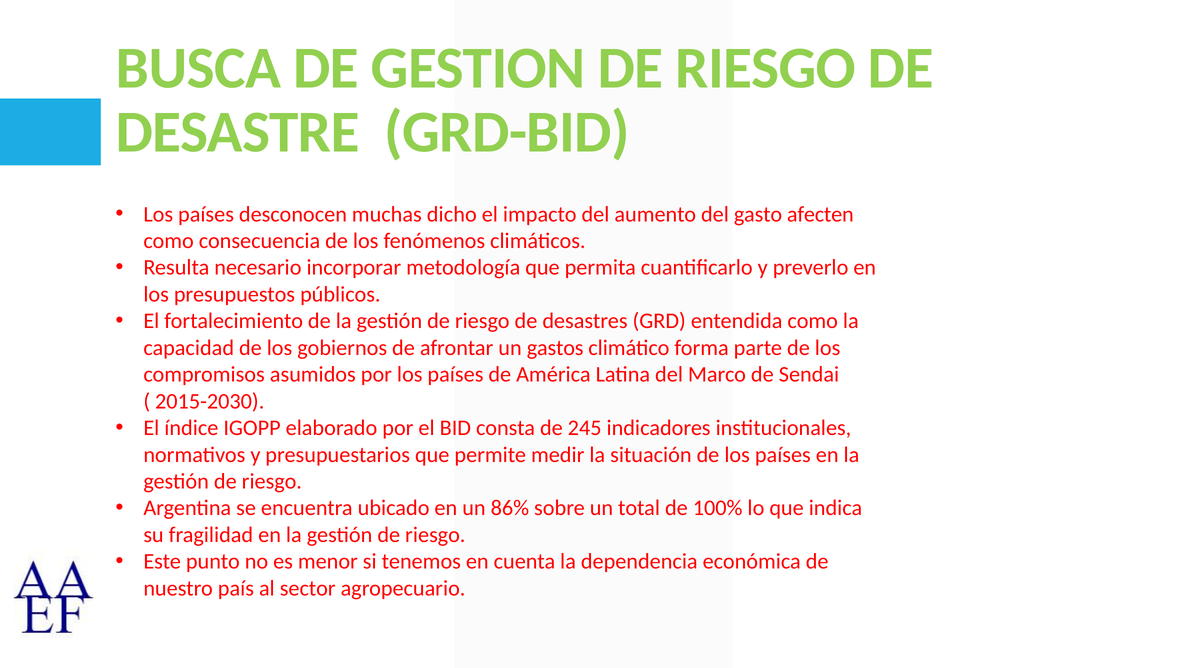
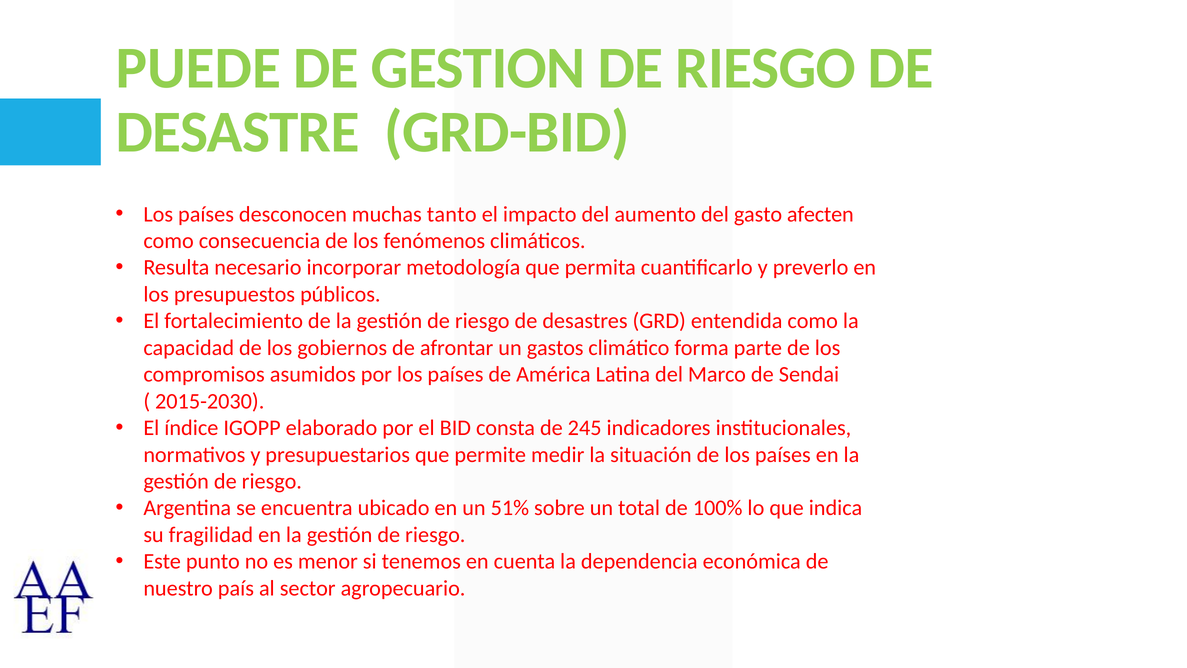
BUSCA: BUSCA -> PUEDE
dicho: dicho -> tanto
86%: 86% -> 51%
